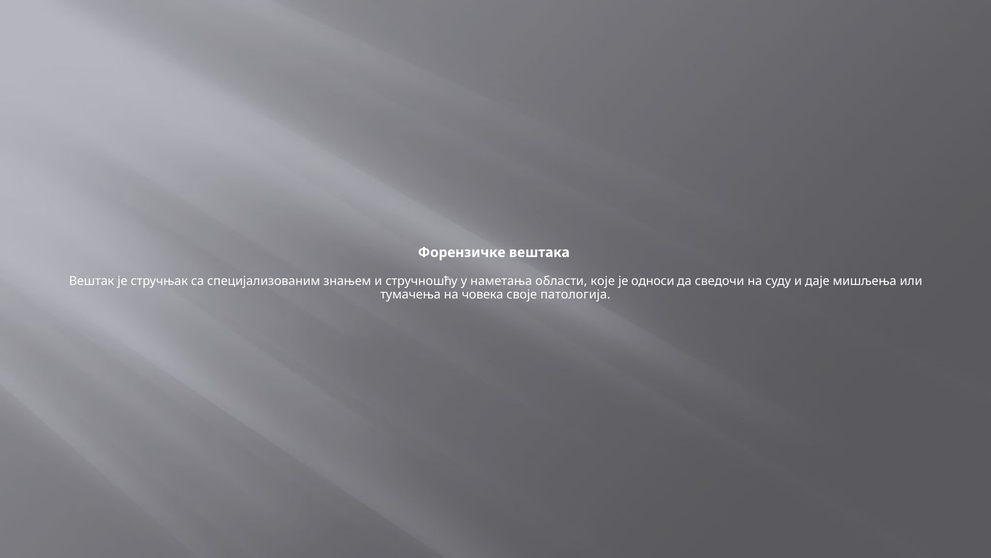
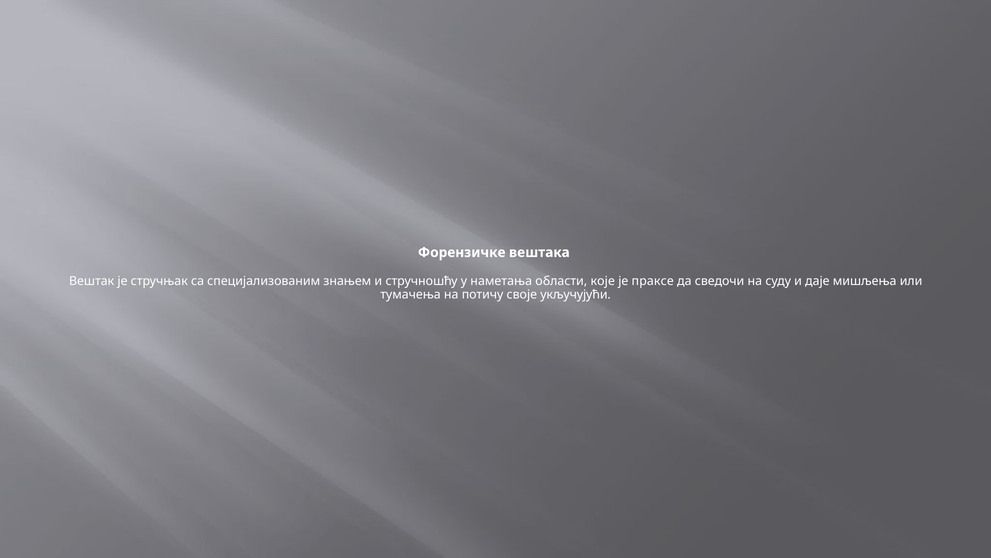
односи: односи -> праксе
човека: човека -> потичу
патологија: патологија -> укључујући
